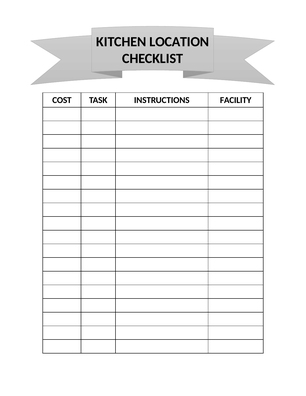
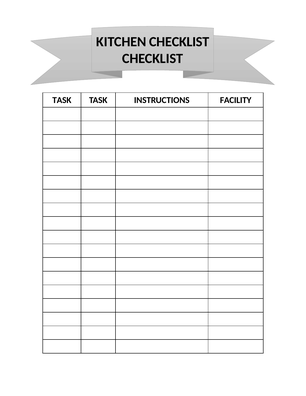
KITCHEN LOCATION: LOCATION -> CHECKLIST
COST at (62, 100): COST -> TASK
